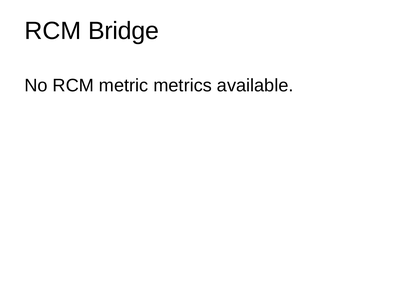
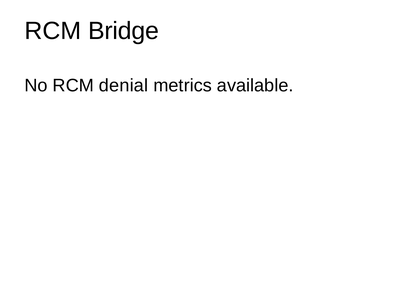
metric: metric -> denial
